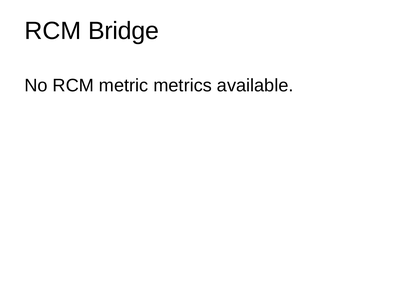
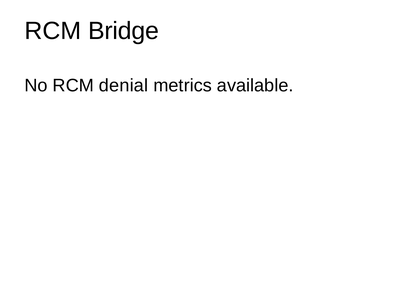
metric: metric -> denial
